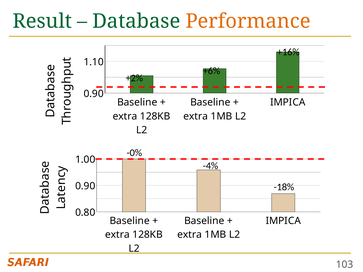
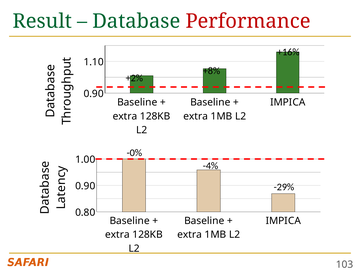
Performance colour: orange -> red
+6%: +6% -> +8%
-18%: -18% -> -29%
